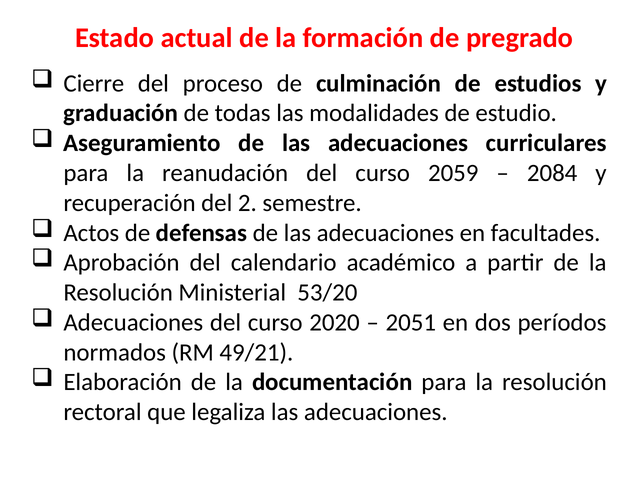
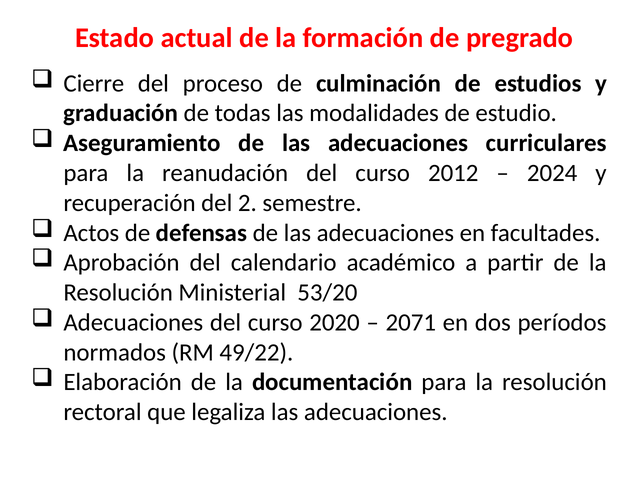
2059: 2059 -> 2012
2084: 2084 -> 2024
2051: 2051 -> 2071
49/21: 49/21 -> 49/22
